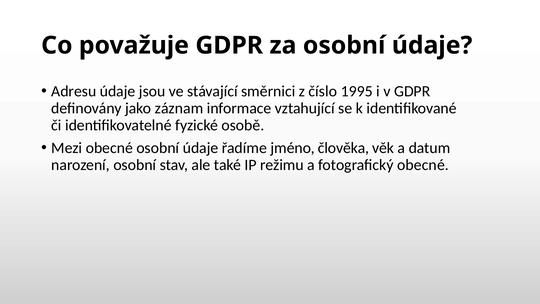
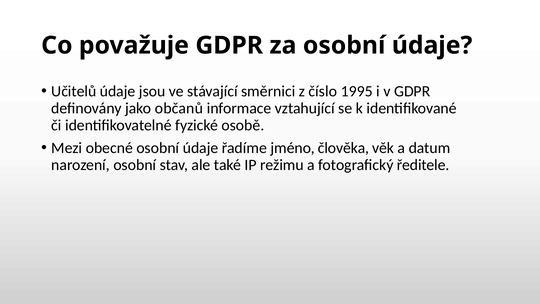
Adresu: Adresu -> Učitelů
záznam: záznam -> občanů
fotografický obecné: obecné -> ředitele
